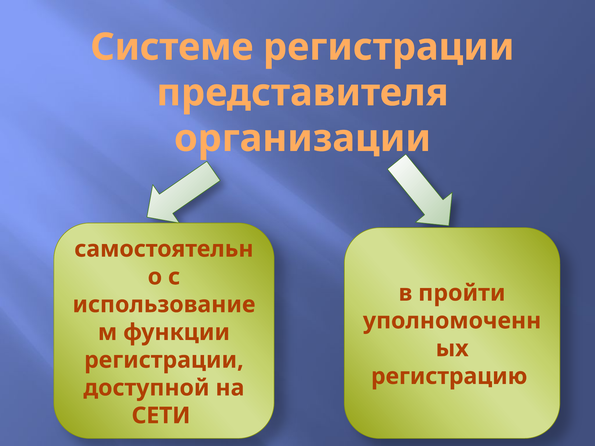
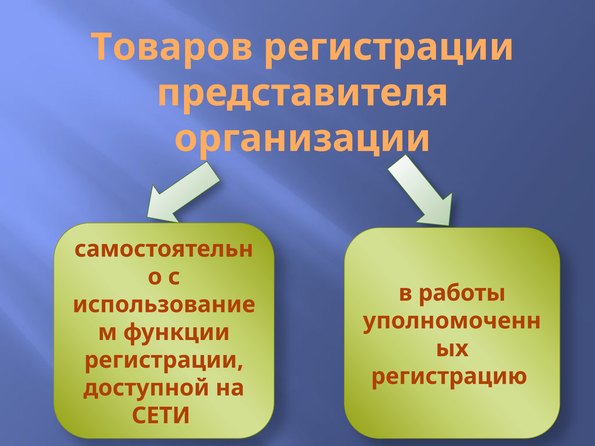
Системе: Системе -> Товаров
пройти: пройти -> работы
